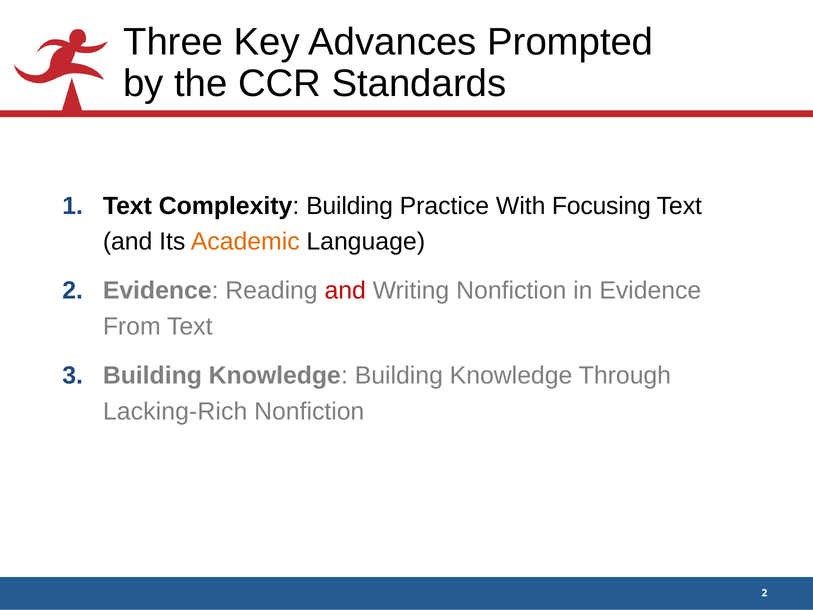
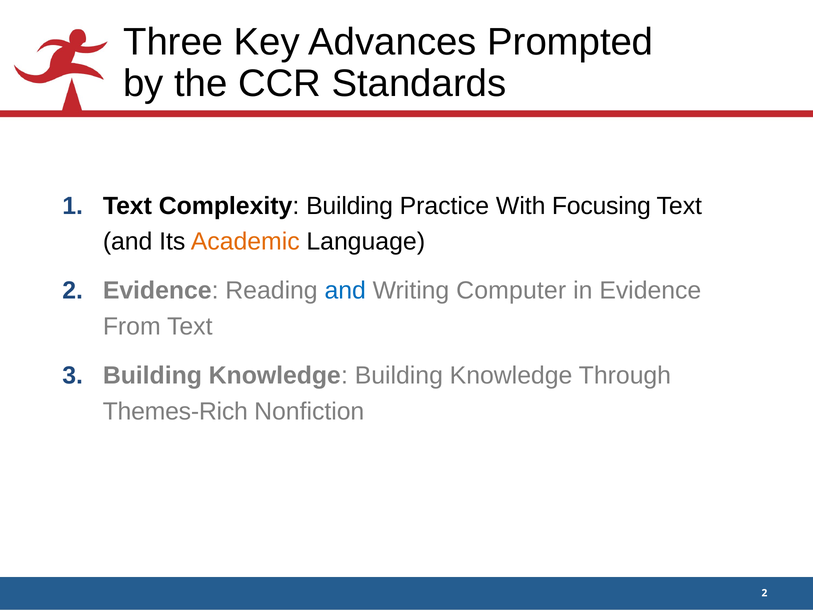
and at (345, 291) colour: red -> blue
Writing Nonfiction: Nonfiction -> Computer
Lacking-Rich: Lacking-Rich -> Themes-Rich
